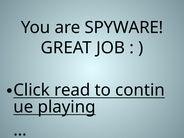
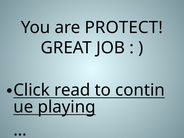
SPYWARE: SPYWARE -> PROTECT
